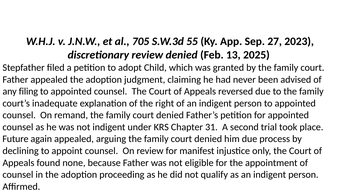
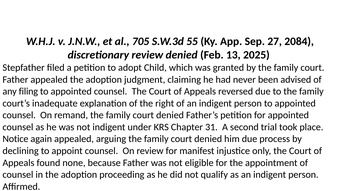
2023: 2023 -> 2084
Future: Future -> Notice
